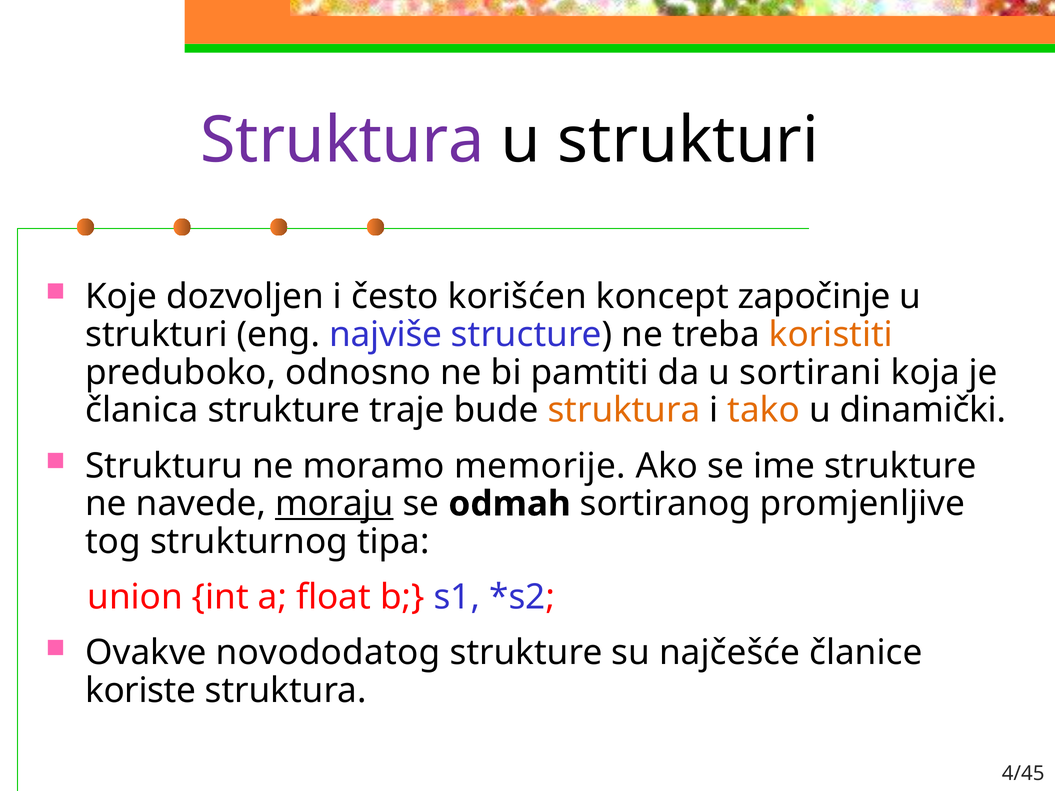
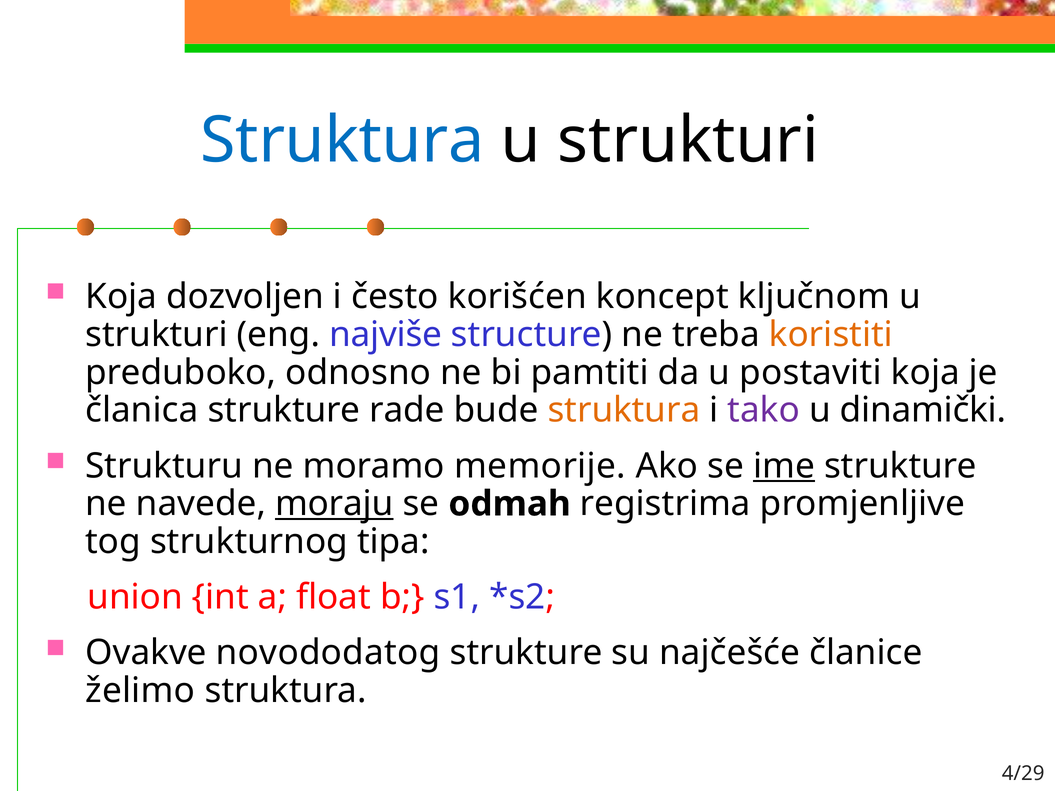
Struktura at (342, 141) colour: purple -> blue
Koje at (121, 297): Koje -> Koja
započinje: započinje -> ključnom
sortirani: sortirani -> postaviti
traje: traje -> rade
tako colour: orange -> purple
ime underline: none -> present
sortiranog: sortiranog -> registrima
koriste: koriste -> želimo
4/45: 4/45 -> 4/29
